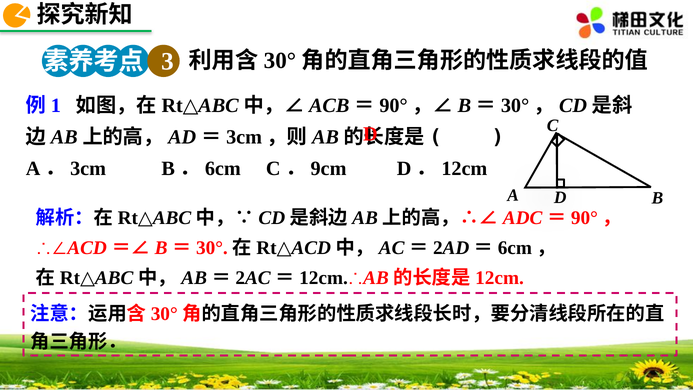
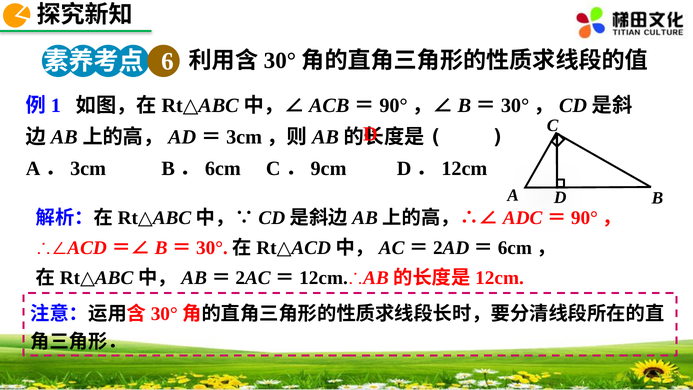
3: 3 -> 6
